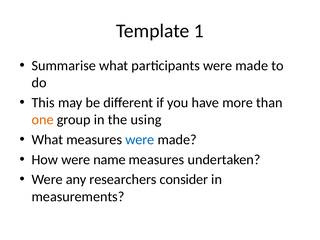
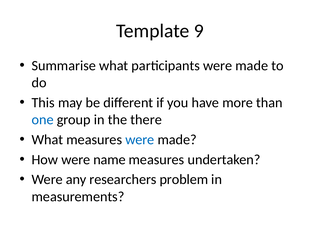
1: 1 -> 9
one colour: orange -> blue
using: using -> there
consider: consider -> problem
